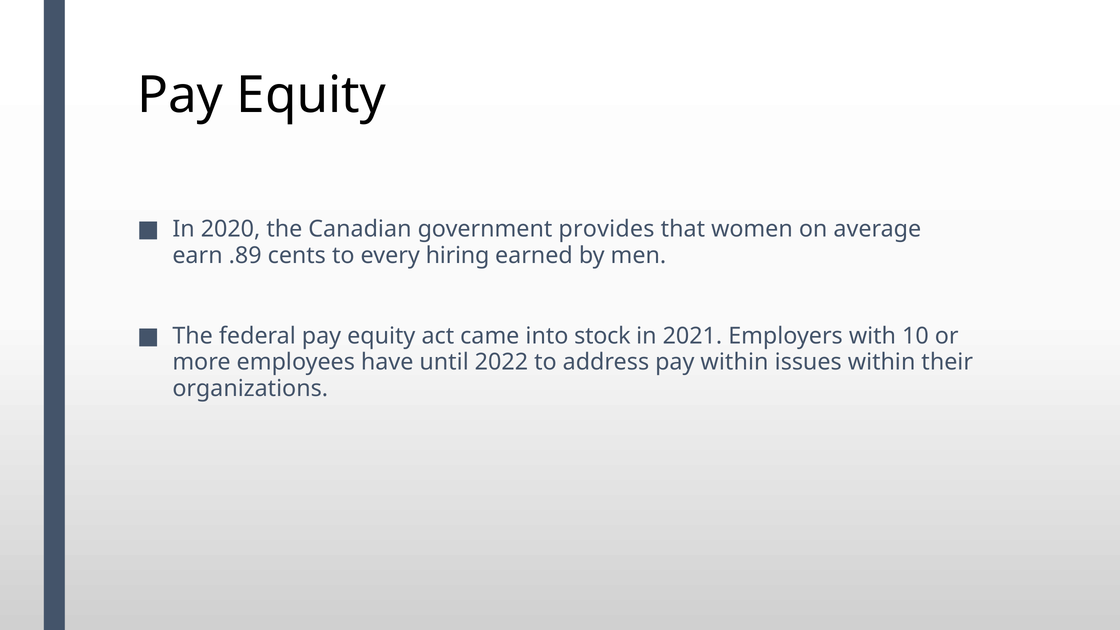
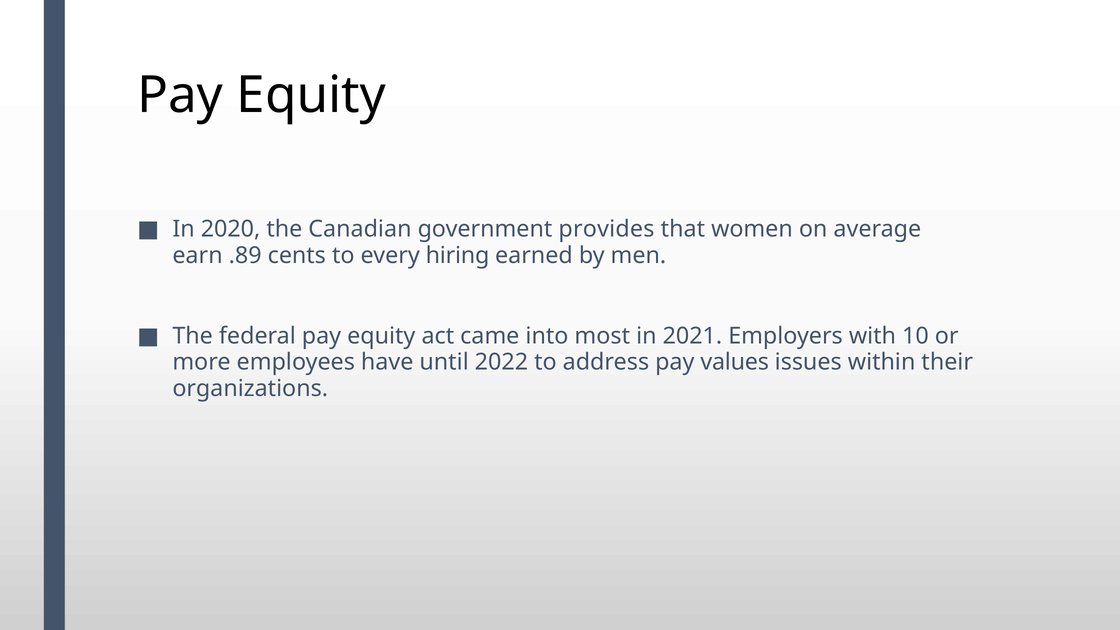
stock: stock -> most
pay within: within -> values
